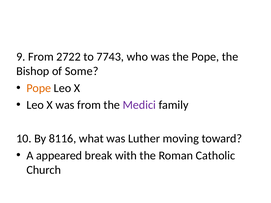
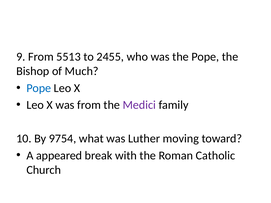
2722: 2722 -> 5513
7743: 7743 -> 2455
Some: Some -> Much
Pope at (39, 88) colour: orange -> blue
8116: 8116 -> 9754
